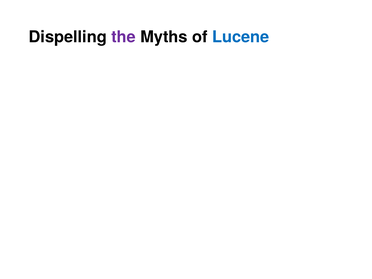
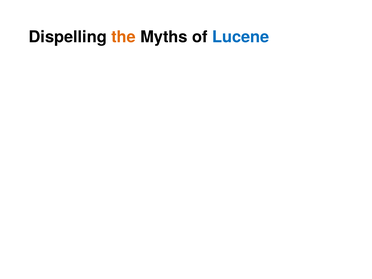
the colour: purple -> orange
